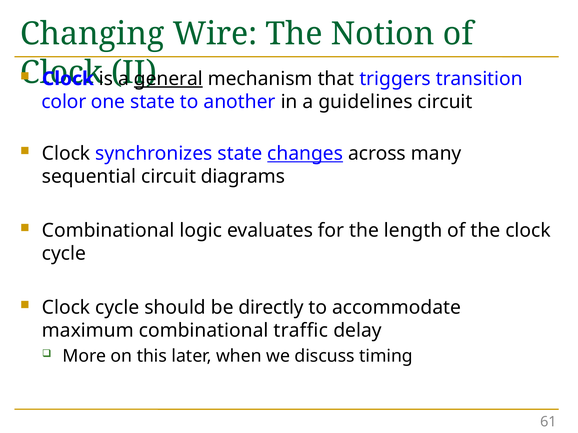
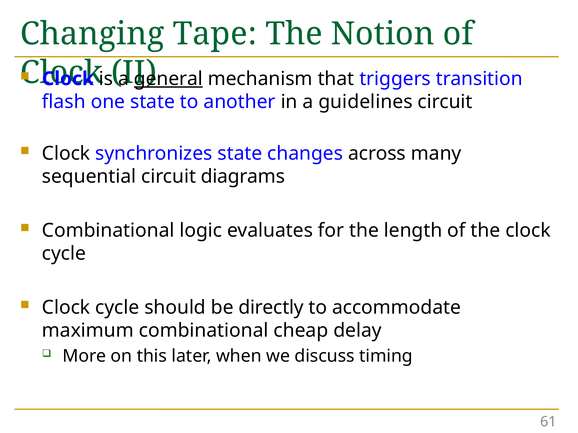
Wire: Wire -> Tape
color: color -> flash
changes underline: present -> none
traffic: traffic -> cheap
